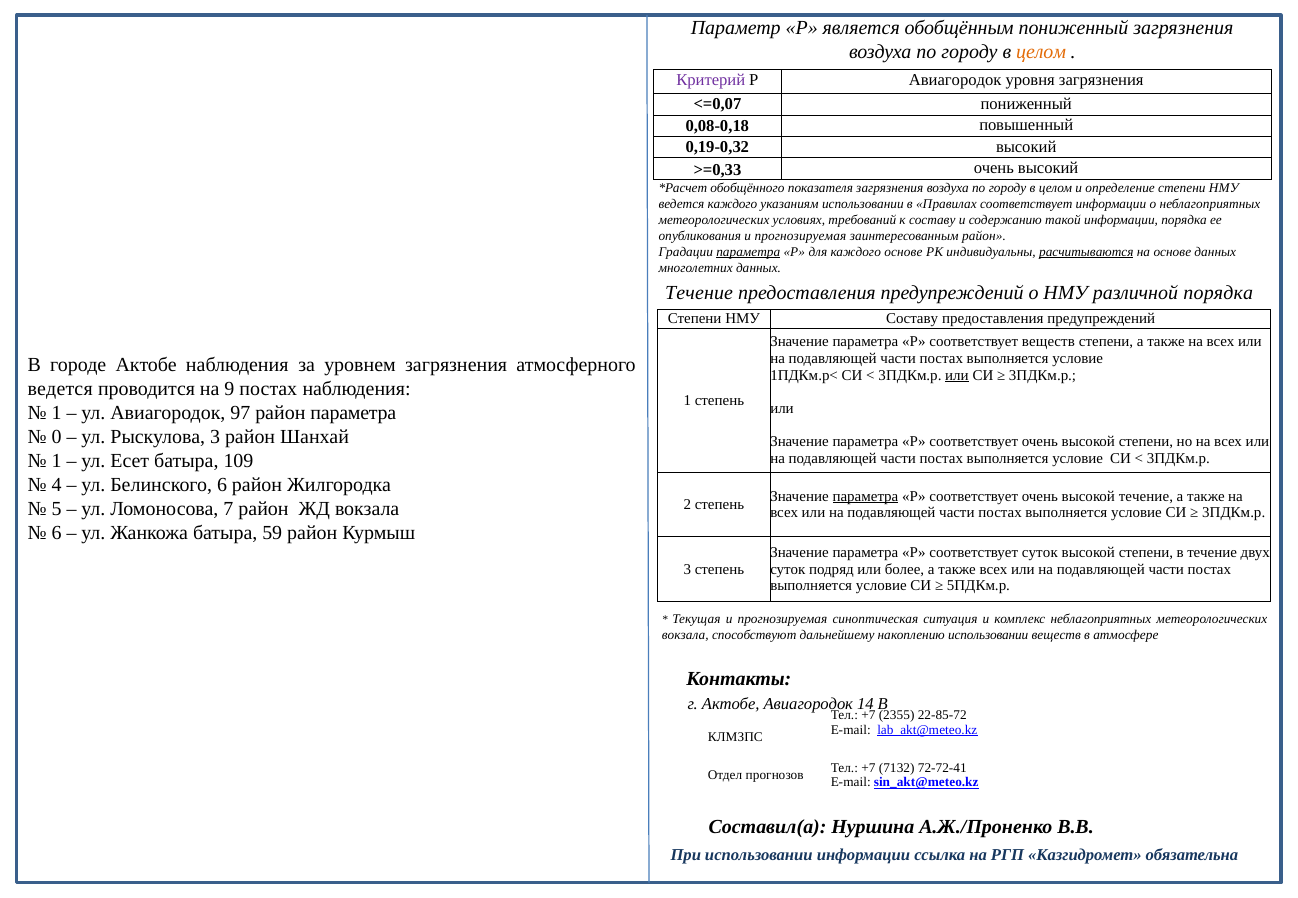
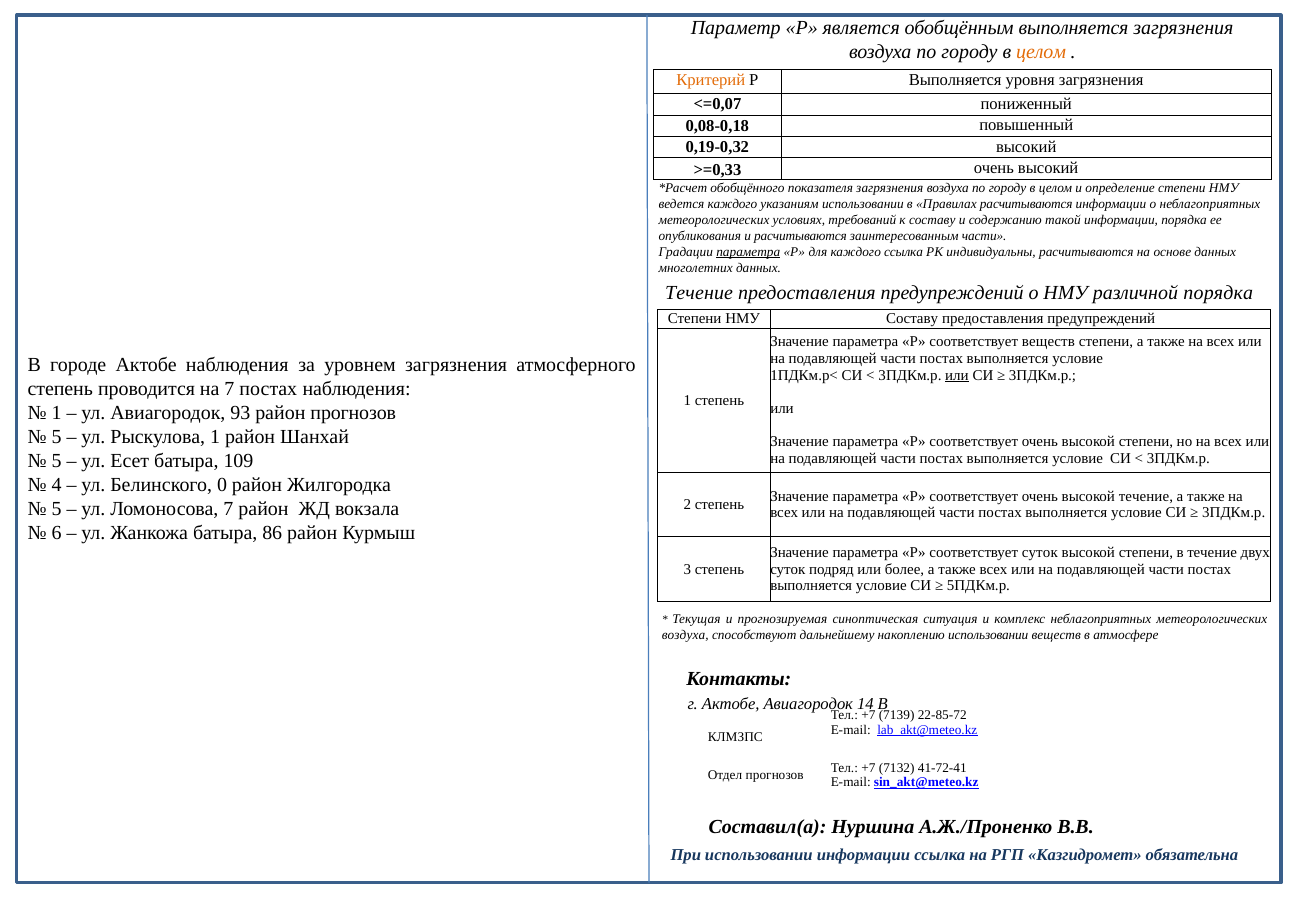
обобщённым пониженный: пониженный -> выполняется
Критерий colour: purple -> orange
Р Авиагородок: Авиагородок -> Выполняется
Правилах соответствует: соответствует -> расчитываются
опубликования и прогнозируемая: прогнозируемая -> расчитываются
заинтересованным район: район -> части
каждого основе: основе -> ссылка
расчитываются at (1086, 252) underline: present -> none
ведется at (60, 390): ведется -> степень
на 9: 9 -> 7
97: 97 -> 93
район параметра: параметра -> прогнозов
0 at (57, 437): 0 -> 5
Рыскулова 3: 3 -> 1
1 at (57, 461): 1 -> 5
Белинского 6: 6 -> 0
параметра at (865, 497) underline: present -> none
59: 59 -> 86
вокзала at (685, 636): вокзала -> воздуха
2355: 2355 -> 7139
72-72-41: 72-72-41 -> 41-72-41
